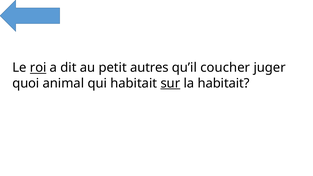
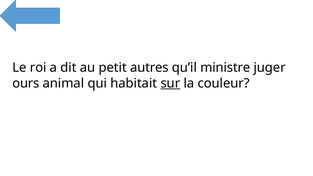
roi underline: present -> none
coucher: coucher -> ministre
quoi: quoi -> ours
la habitait: habitait -> couleur
